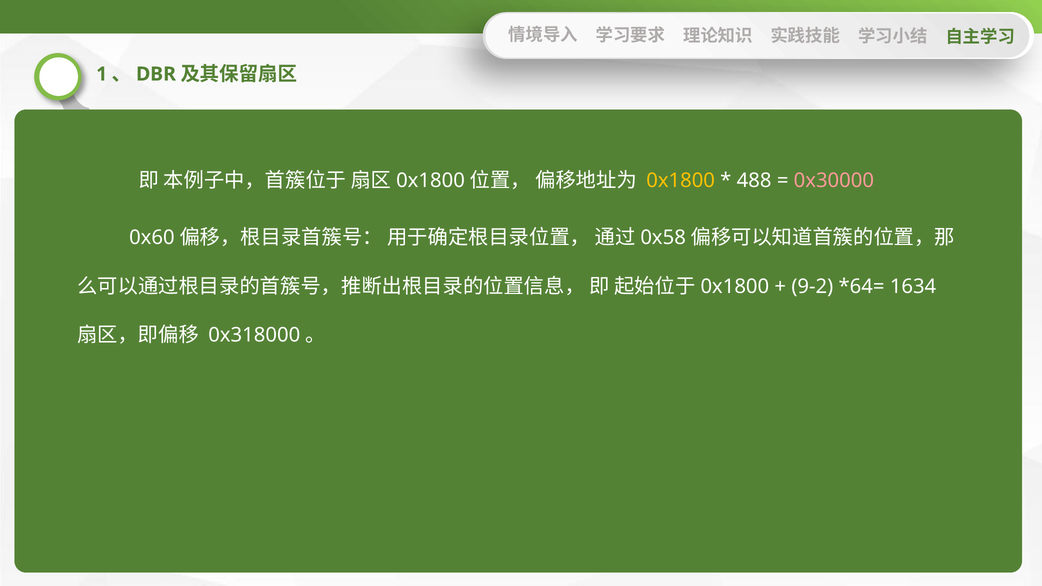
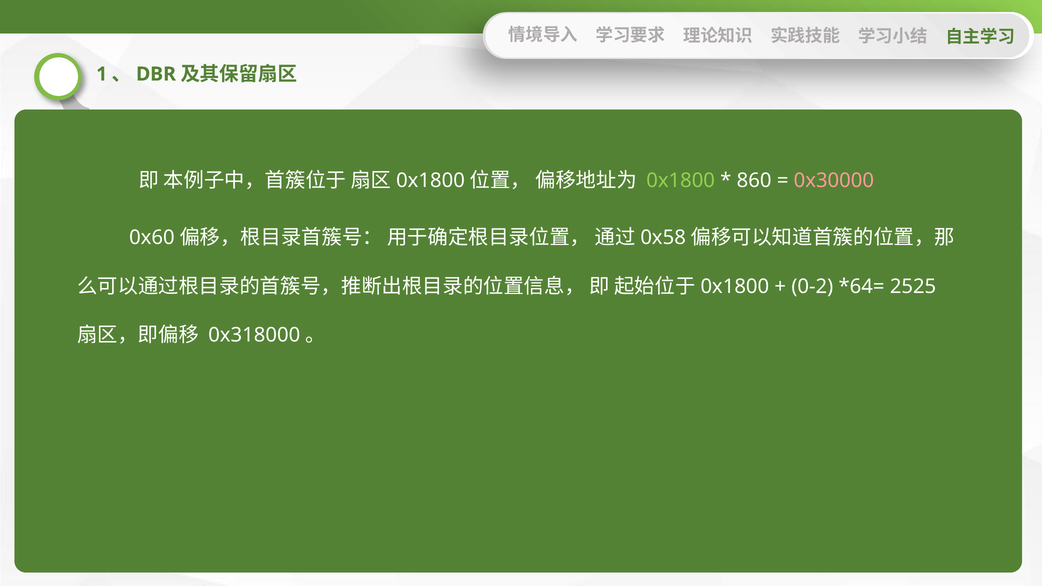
0x1800 at (681, 181) colour: yellow -> light green
488: 488 -> 860
9-2: 9-2 -> 0-2
1634: 1634 -> 2525
